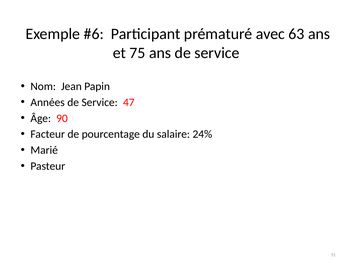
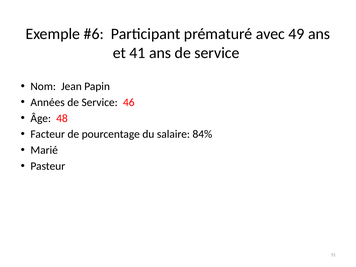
63: 63 -> 49
75: 75 -> 41
47: 47 -> 46
90: 90 -> 48
24%: 24% -> 84%
